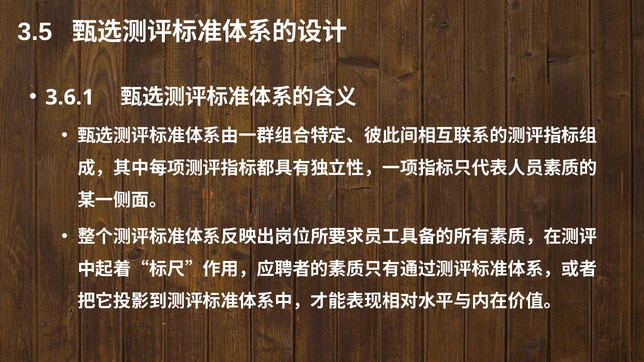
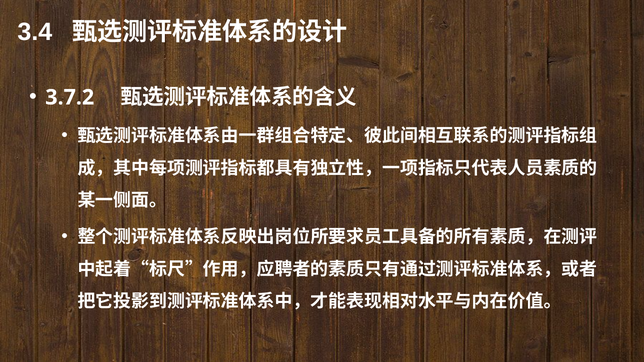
3.5: 3.5 -> 3.4
3.6.1: 3.6.1 -> 3.7.2
